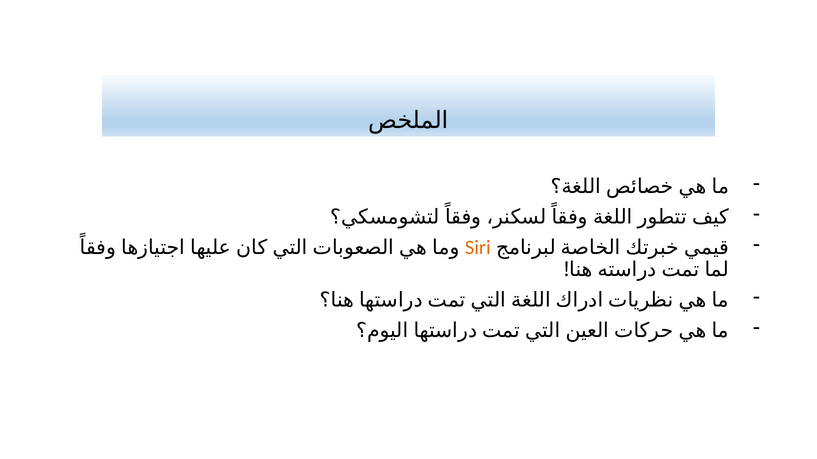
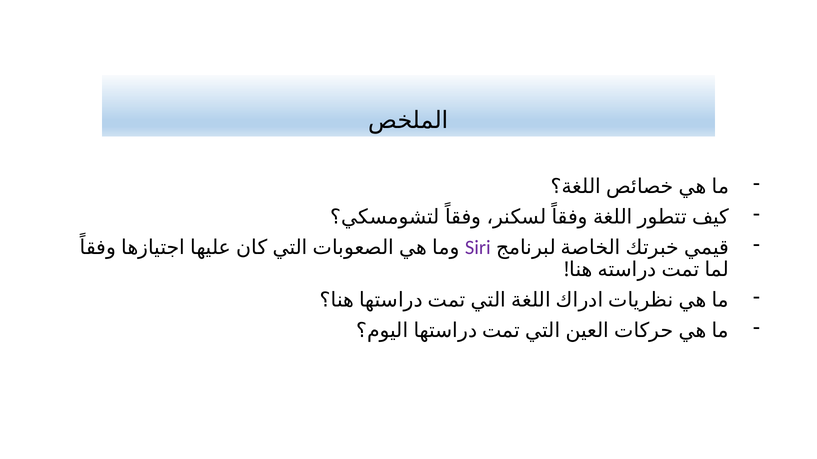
Siri colour: orange -> purple
